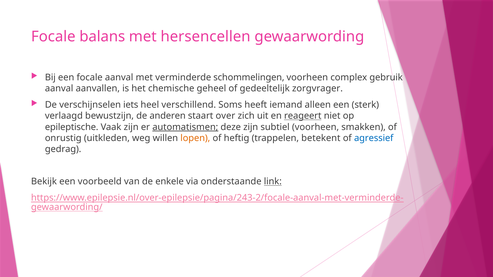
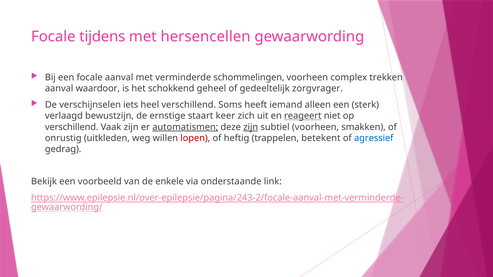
balans: balans -> tijdens
gebruik: gebruik -> trekken
aanvallen: aanvallen -> waardoor
chemische: chemische -> schokkend
anderen: anderen -> ernstige
over: over -> keer
epileptische at (72, 127): epileptische -> verschillend
zijn at (251, 127) underline: none -> present
lopen colour: orange -> red
link underline: present -> none
